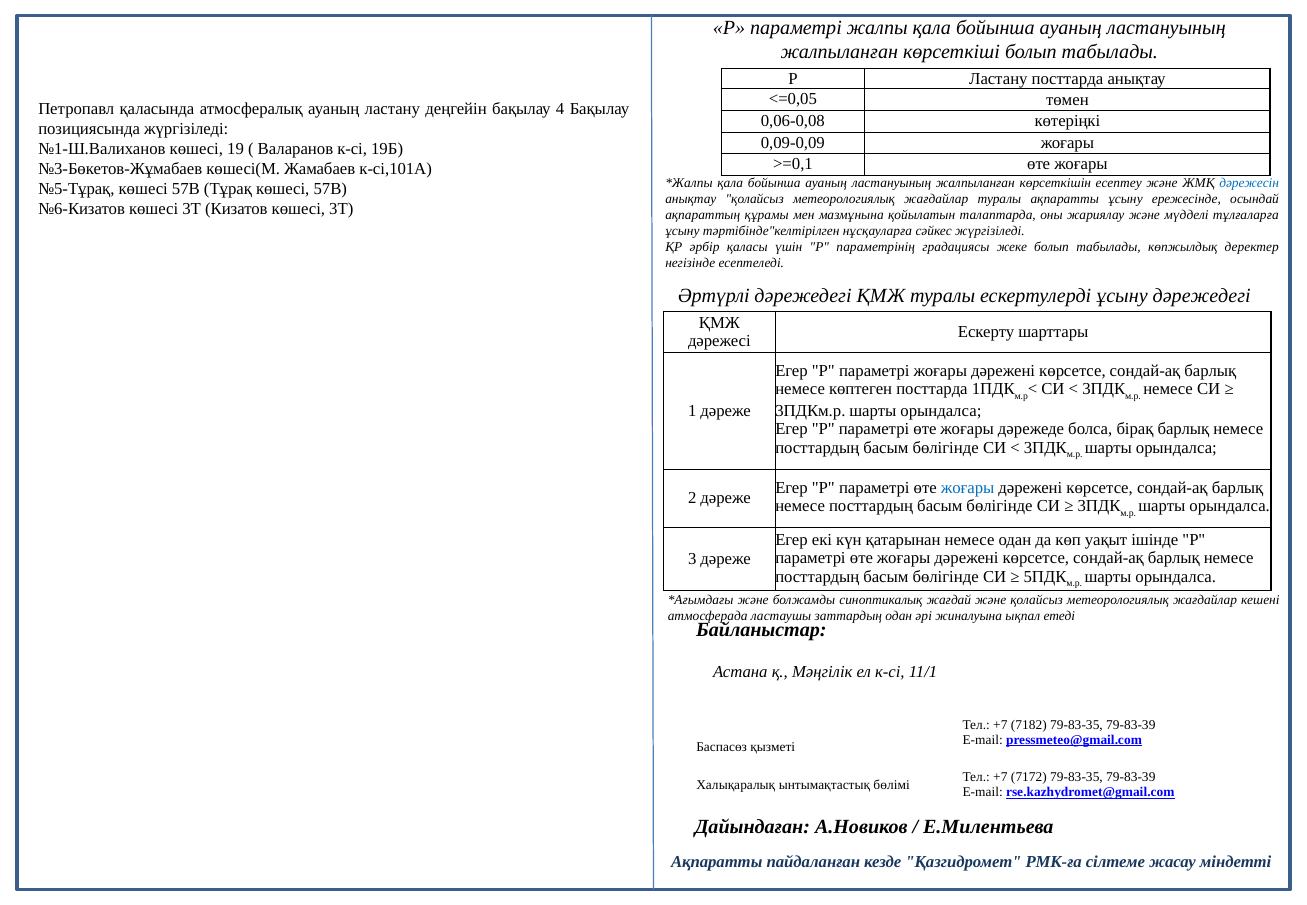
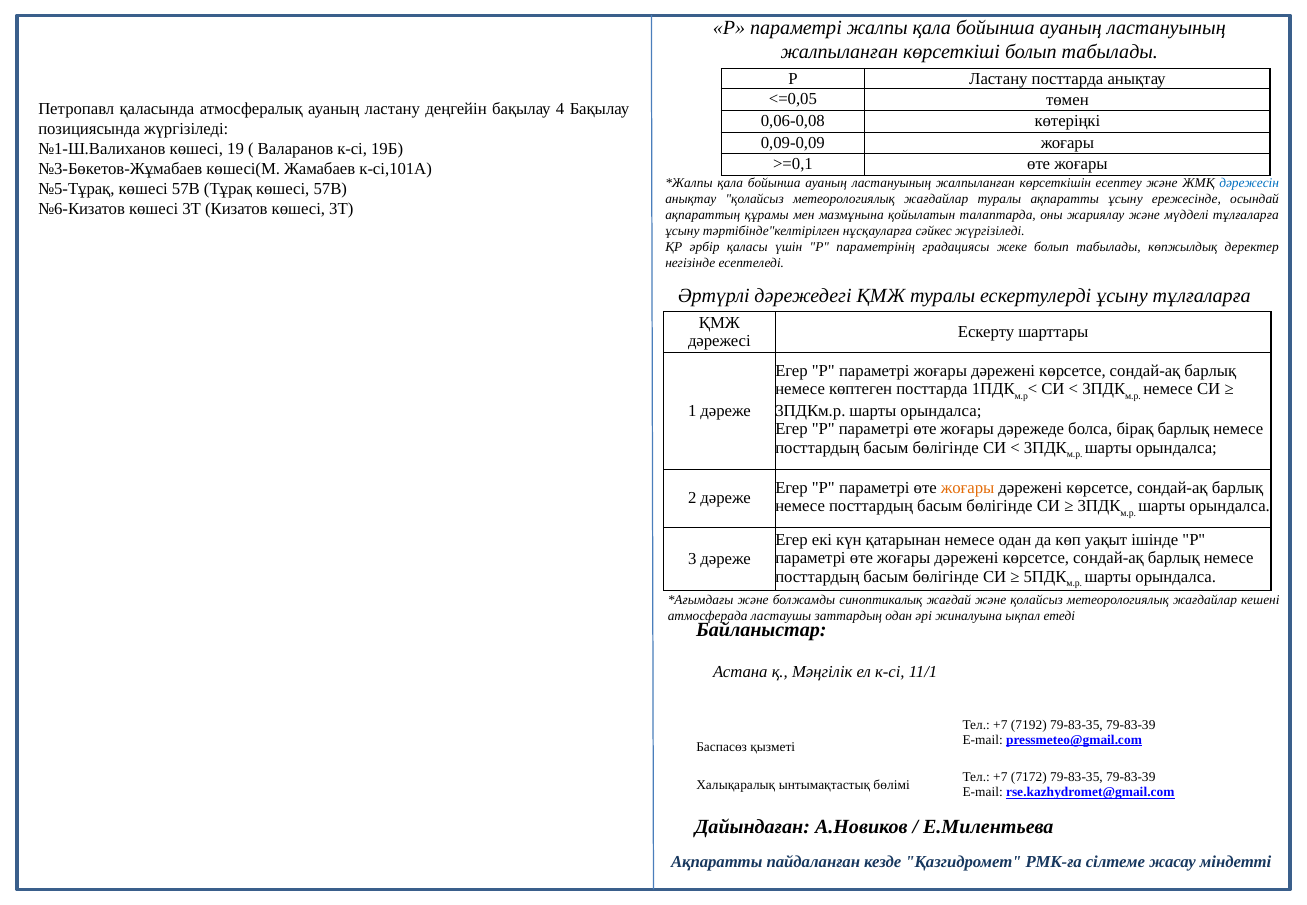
ұсыну дәрежедегі: дәрежедегі -> тұлғаларға
жоғары at (968, 488) colour: blue -> orange
7182: 7182 -> 7192
